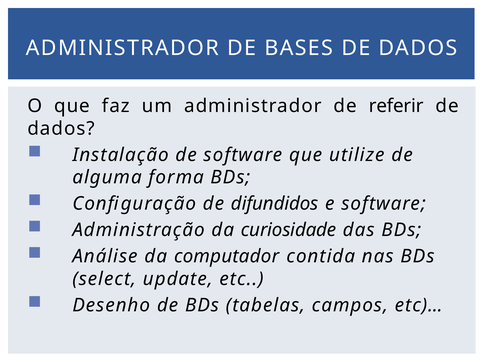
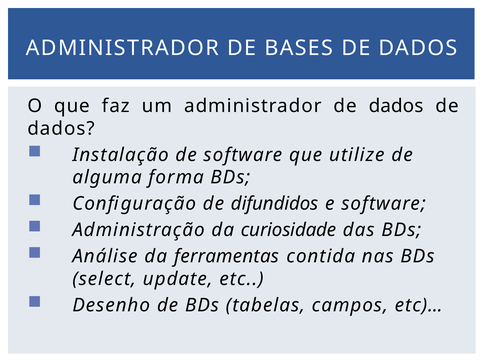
administrador de referir: referir -> dados
computador: computador -> ferramentas
